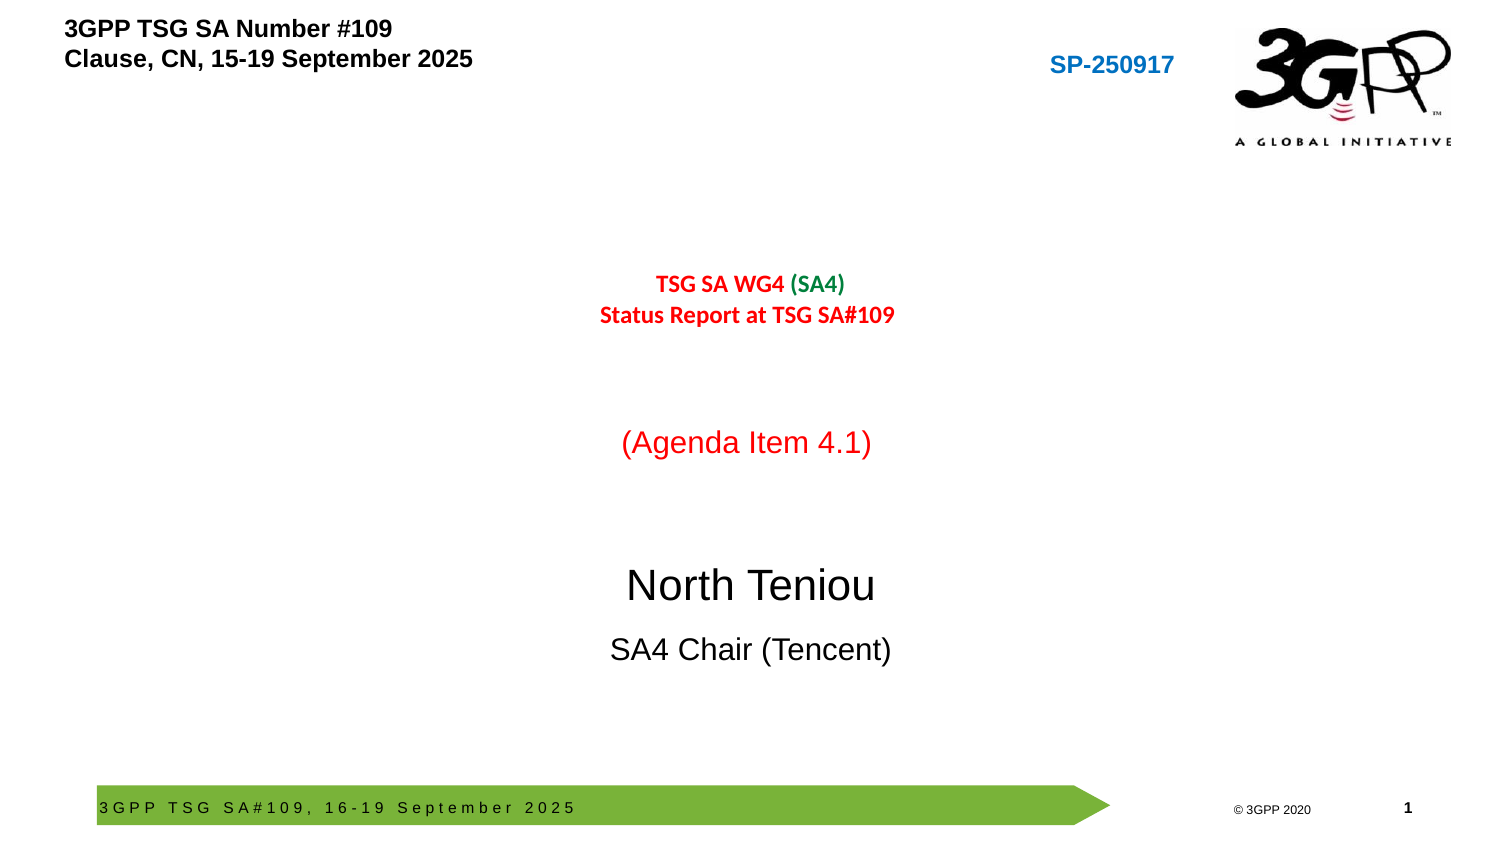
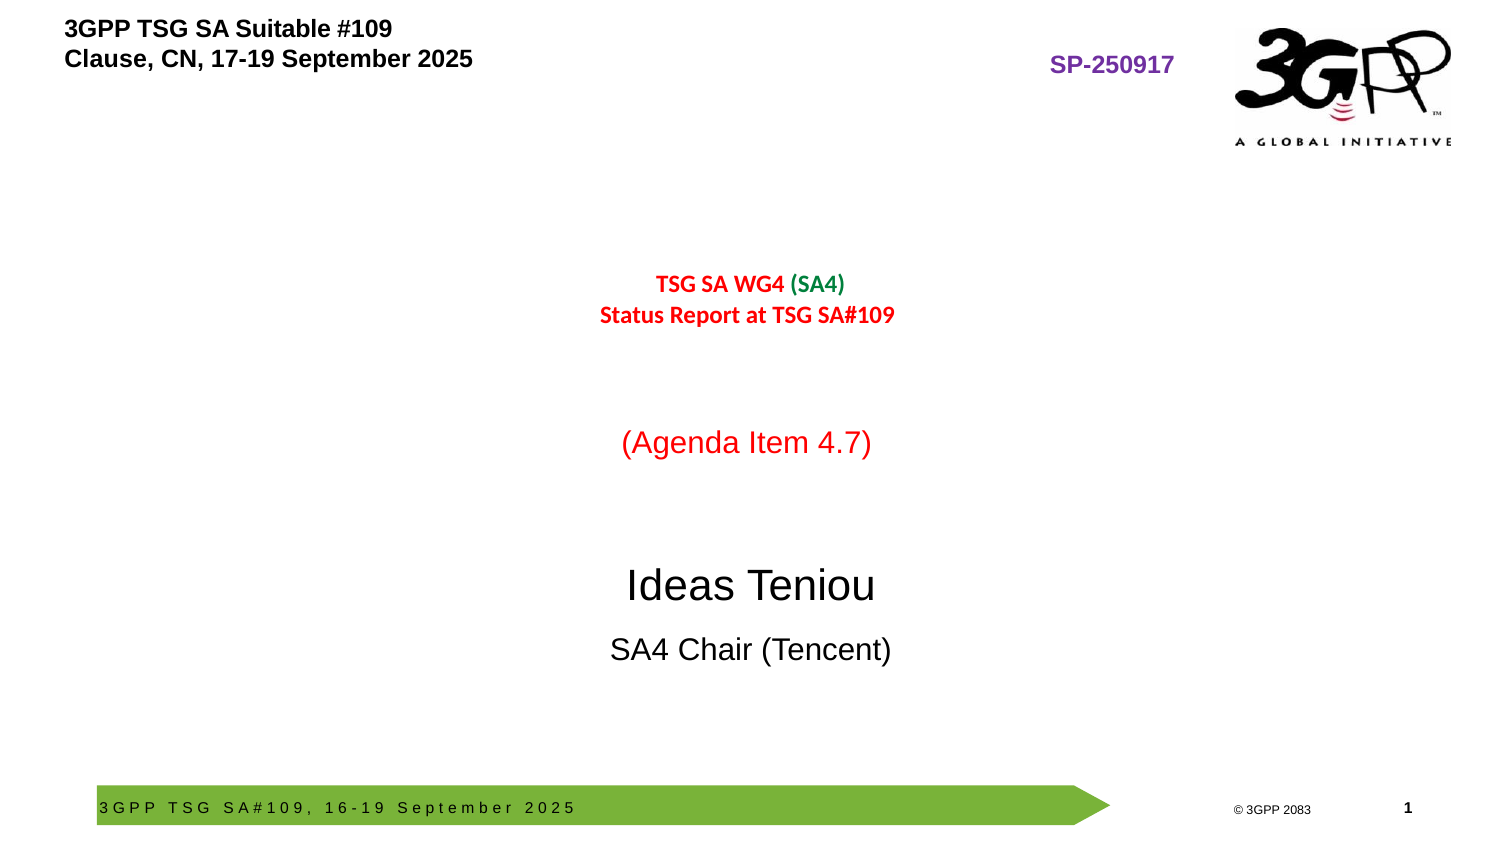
Number: Number -> Suitable
15-19: 15-19 -> 17-19
SP-250917 colour: blue -> purple
4.1: 4.1 -> 4.7
North: North -> Ideas
2020: 2020 -> 2083
